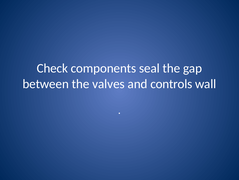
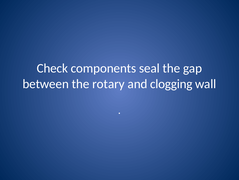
valves: valves -> rotary
controls: controls -> clogging
